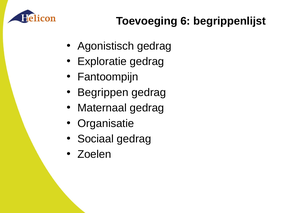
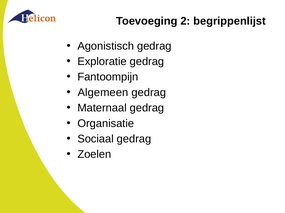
6: 6 -> 2
Begrippen: Begrippen -> Algemeen
